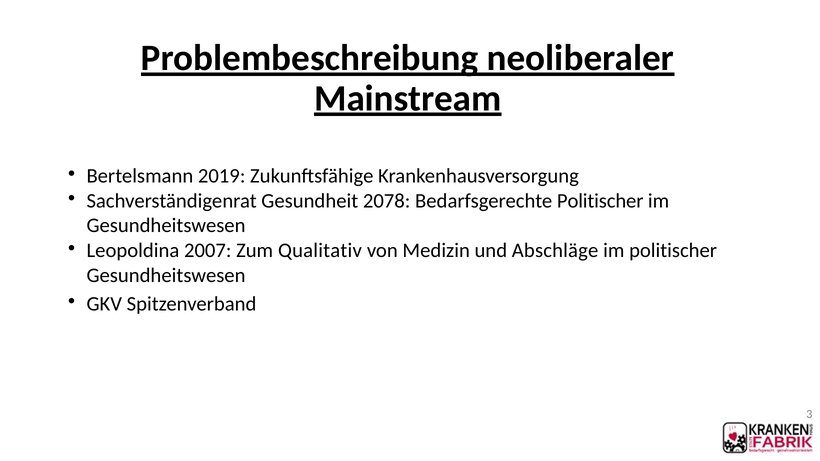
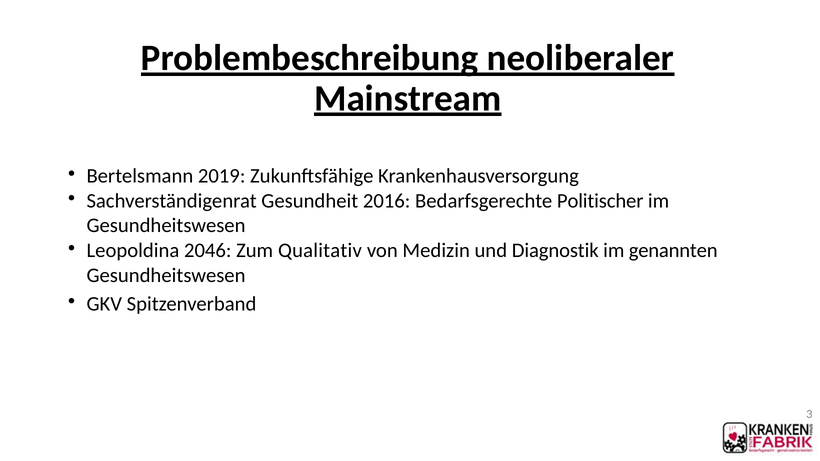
2078: 2078 -> 2016
2007: 2007 -> 2046
Abschläge: Abschläge -> Diagnostik
im politischer: politischer -> genannten
